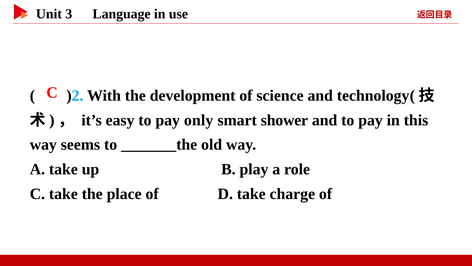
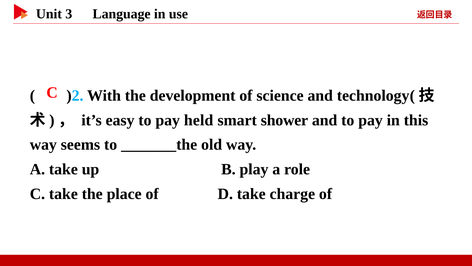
only: only -> held
